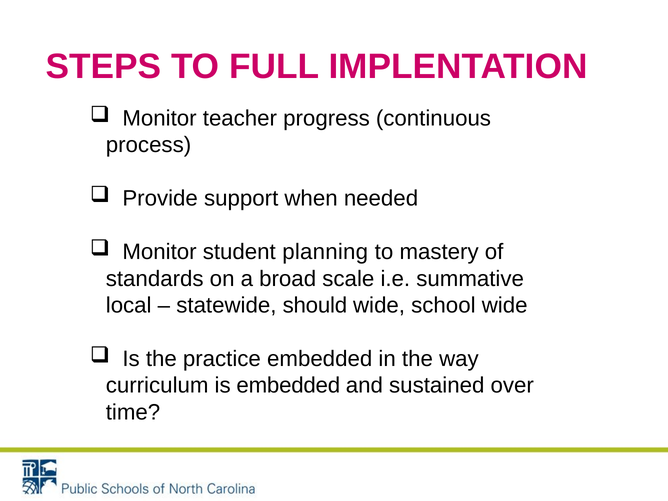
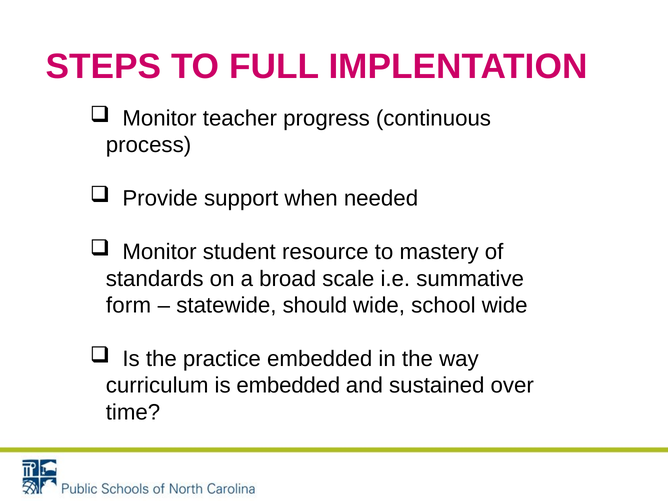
planning: planning -> resource
local: local -> form
